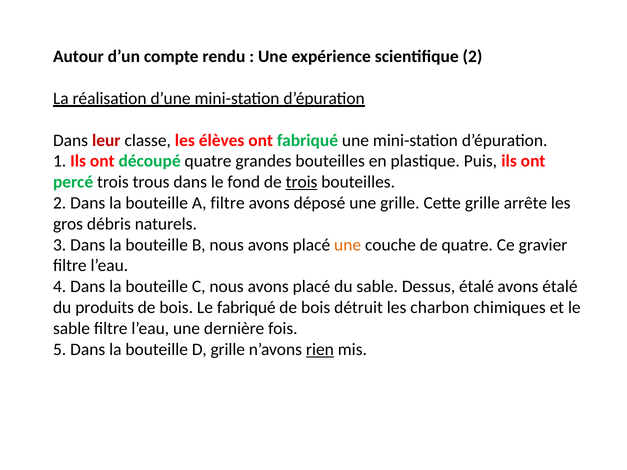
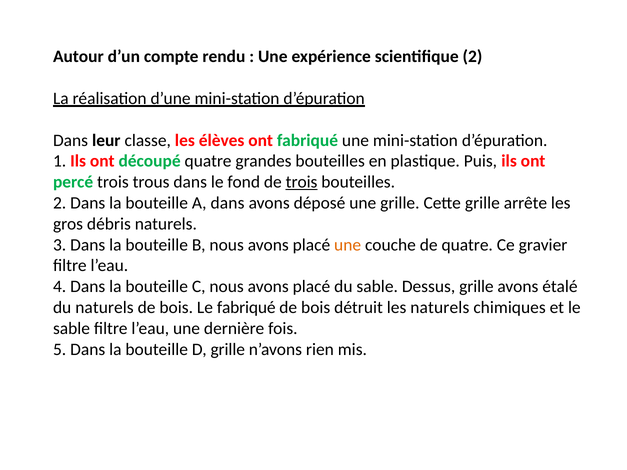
leur colour: red -> black
A filtre: filtre -> dans
Dessus étalé: étalé -> grille
du produits: produits -> naturels
les charbon: charbon -> naturels
rien underline: present -> none
